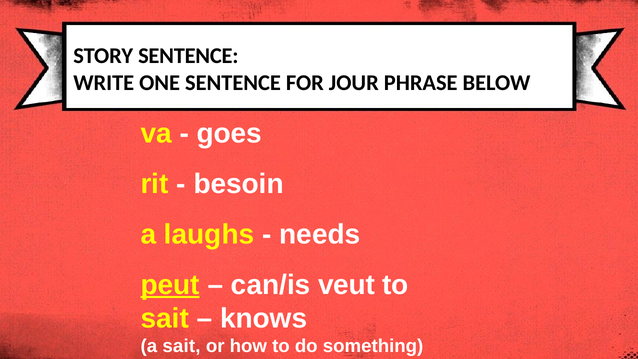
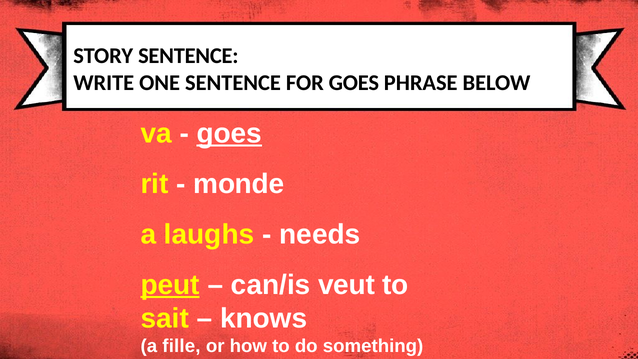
FOR JOUR: JOUR -> GOES
goes at (229, 133) underline: none -> present
besoin: besoin -> monde
a sait: sait -> fille
